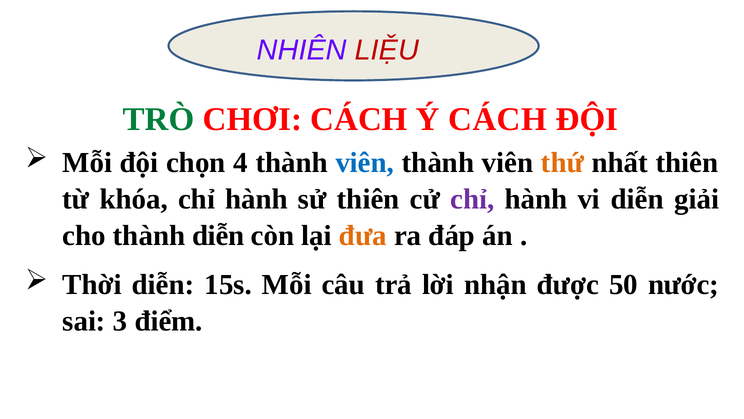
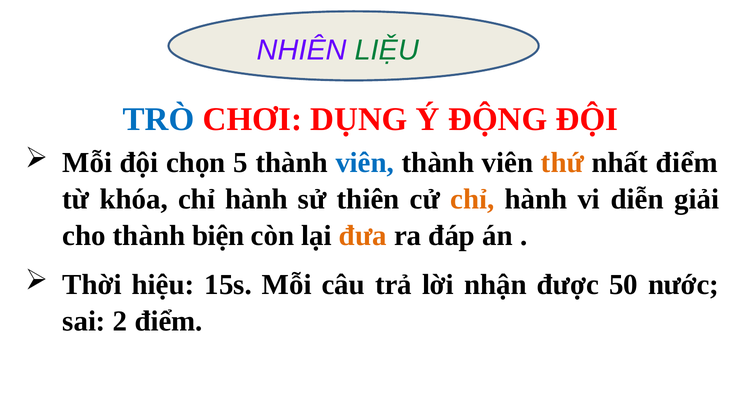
LIỆU colour: red -> green
TRÒ colour: green -> blue
CHƠI CÁCH: CÁCH -> DỤNG
Ý CÁCH: CÁCH -> ĐỘNG
4: 4 -> 5
nhất thiên: thiên -> điểm
chỉ at (472, 199) colour: purple -> orange
thành diễn: diễn -> biện
Thời diễn: diễn -> hiệu
3: 3 -> 2
